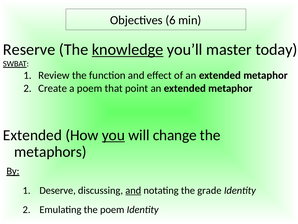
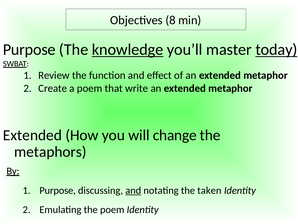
6: 6 -> 8
Reserve at (29, 50): Reserve -> Purpose
today underline: none -> present
point: point -> write
you underline: present -> none
Deserve at (58, 190): Deserve -> Purpose
grade: grade -> taken
